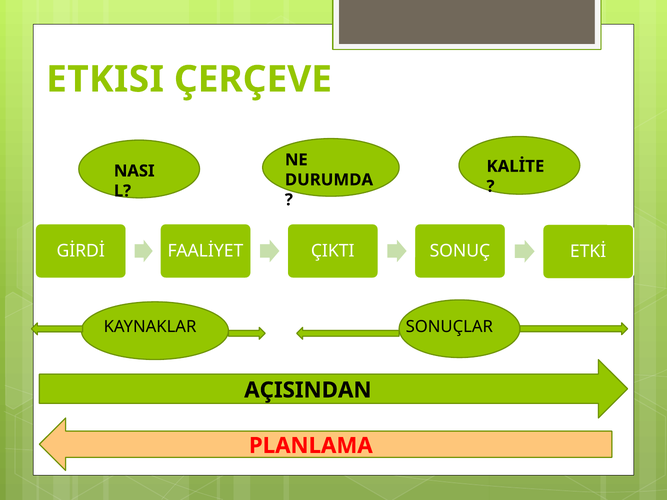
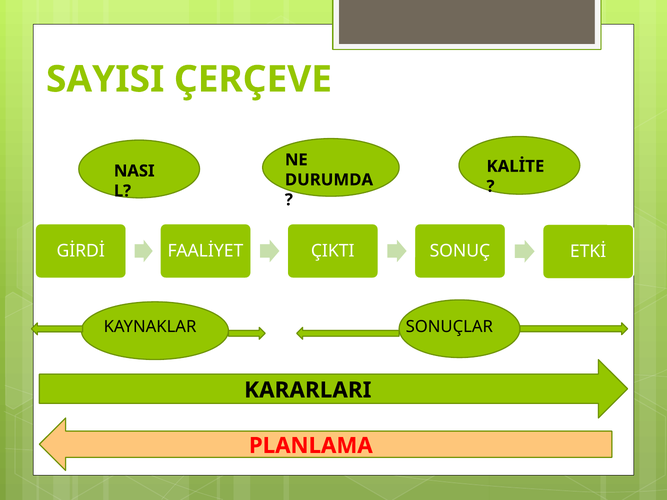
ETKISI: ETKISI -> SAYISI
AÇISINDAN: AÇISINDAN -> KARARLARI
